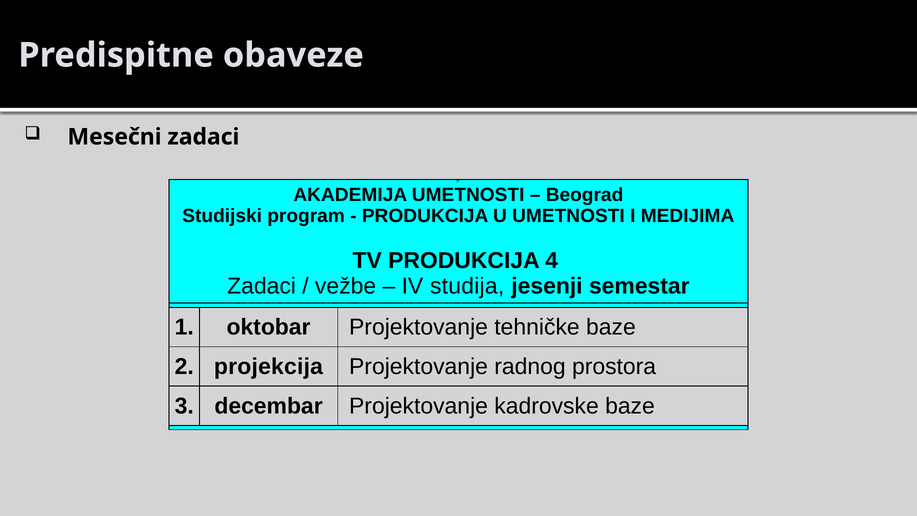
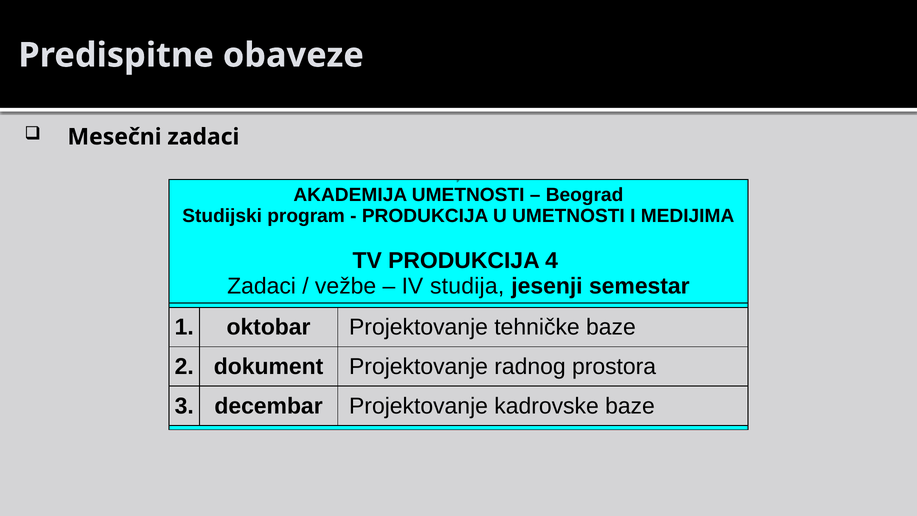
projekcija: projekcija -> dokument
